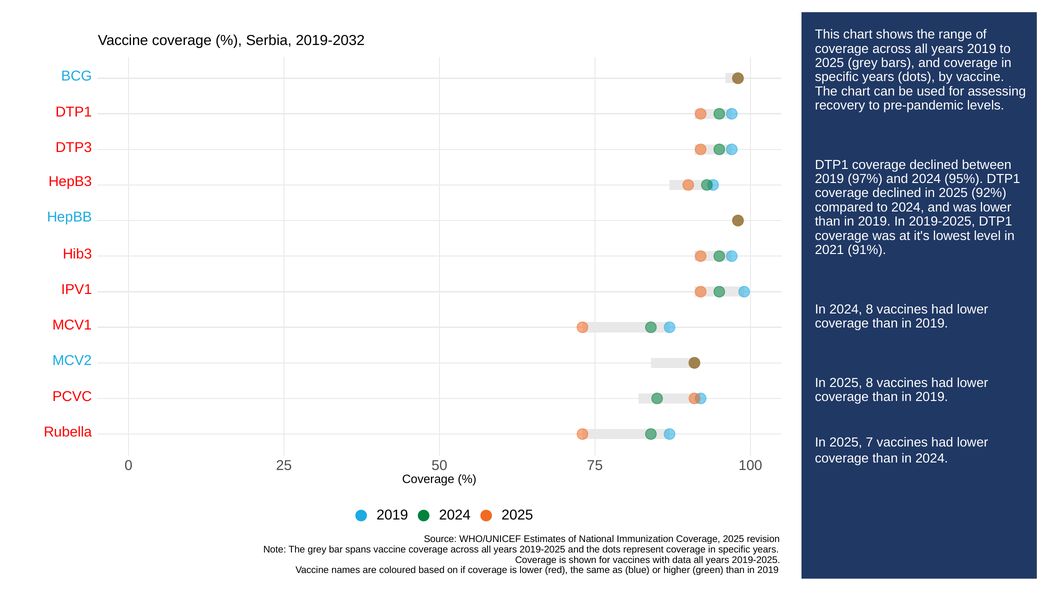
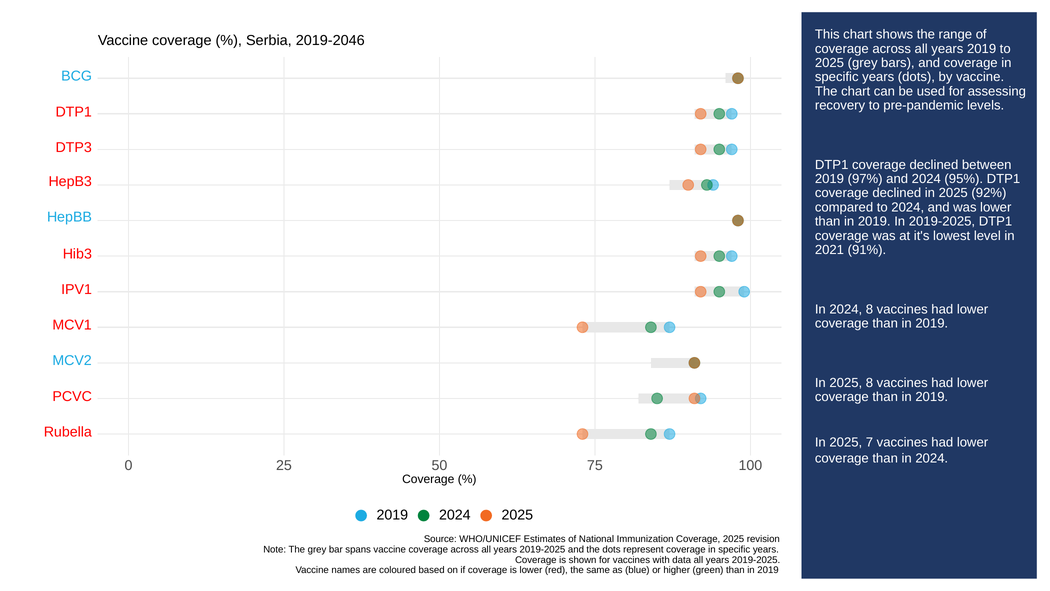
2019-2032: 2019-2032 -> 2019-2046
